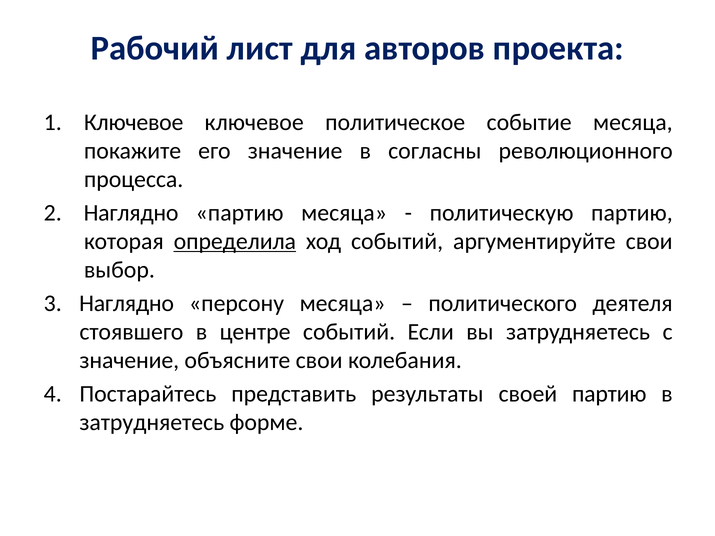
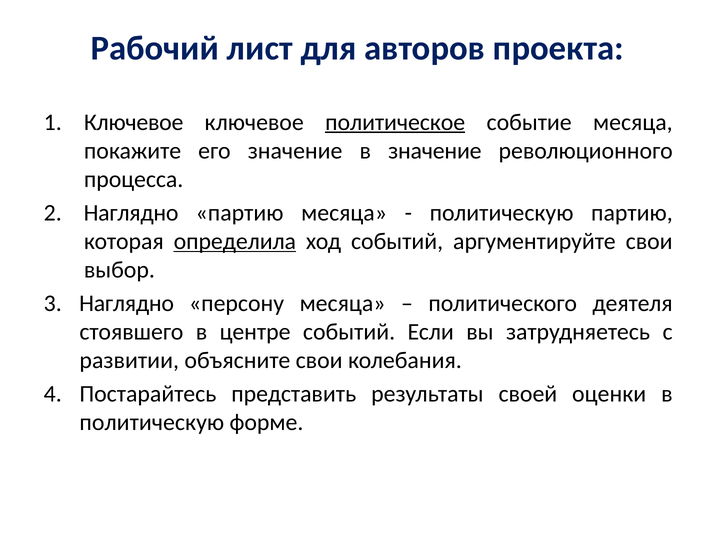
политическое underline: none -> present
в согласны: согласны -> значение
значение at (129, 361): значение -> развитии
своей партию: партию -> оценки
затрудняетесь at (152, 423): затрудняетесь -> политическую
